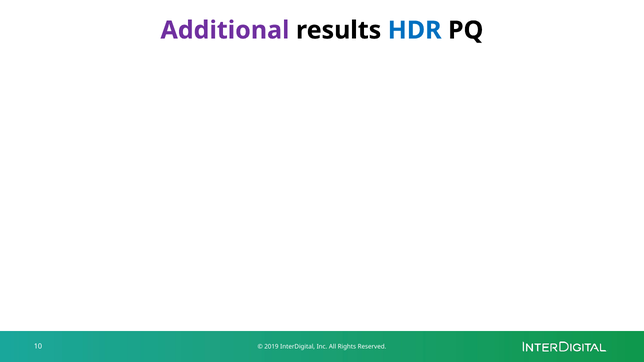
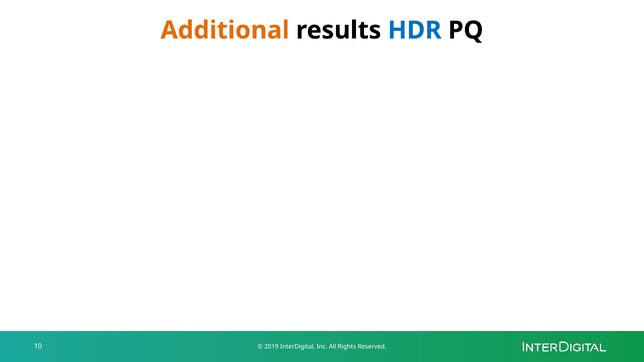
Additional colour: purple -> orange
